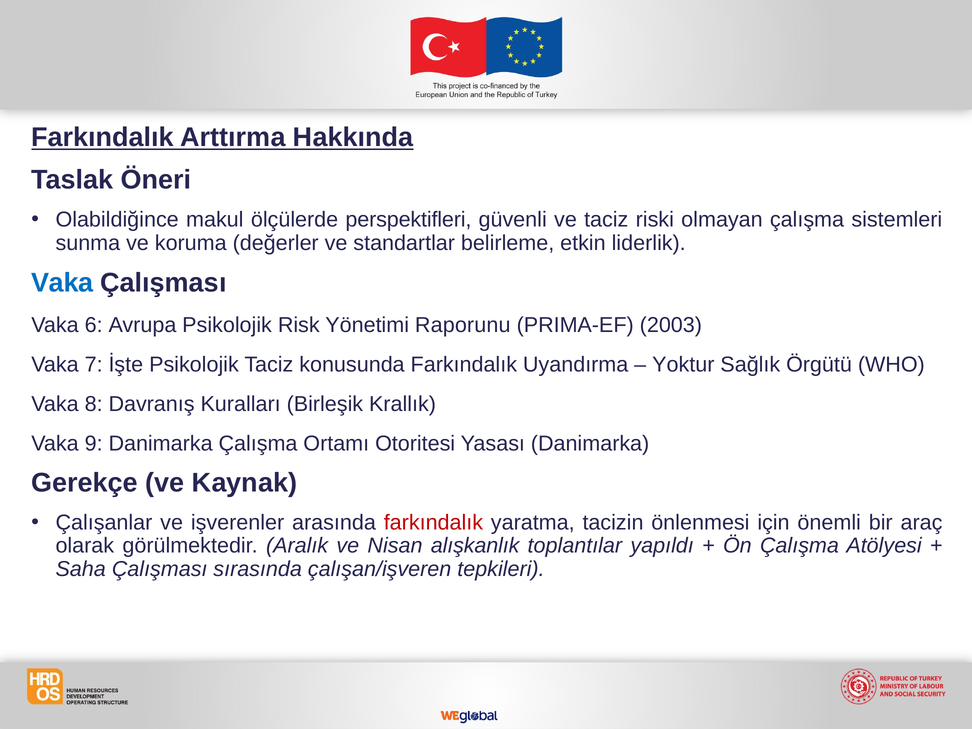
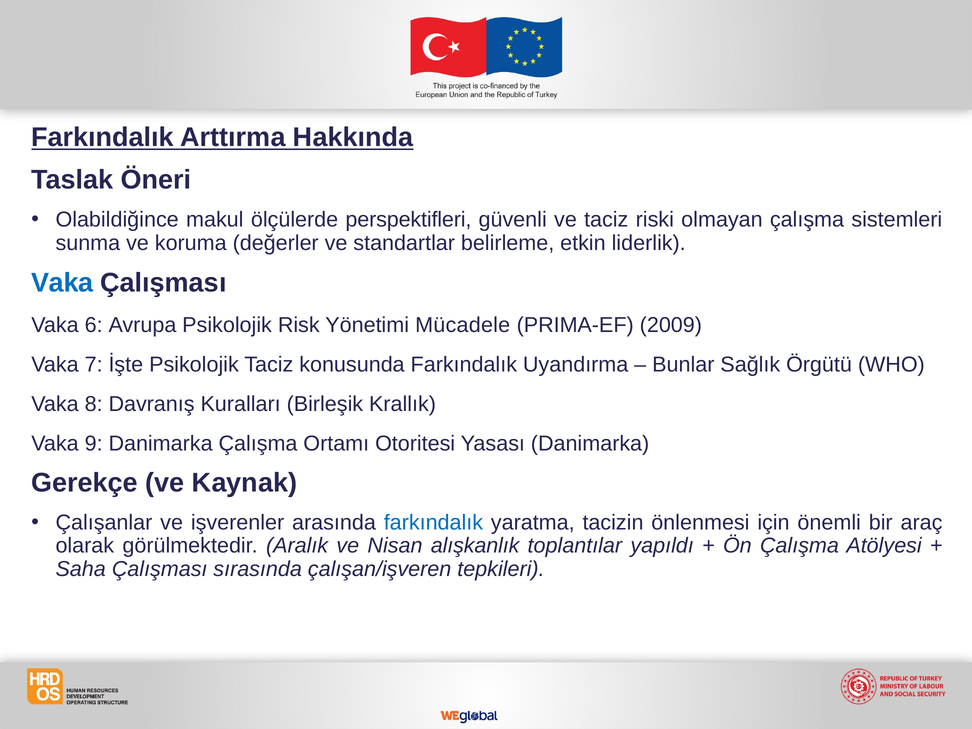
Raporunu: Raporunu -> Mücadele
2003: 2003 -> 2009
Yoktur: Yoktur -> Bunlar
farkındalık at (433, 523) colour: red -> blue
